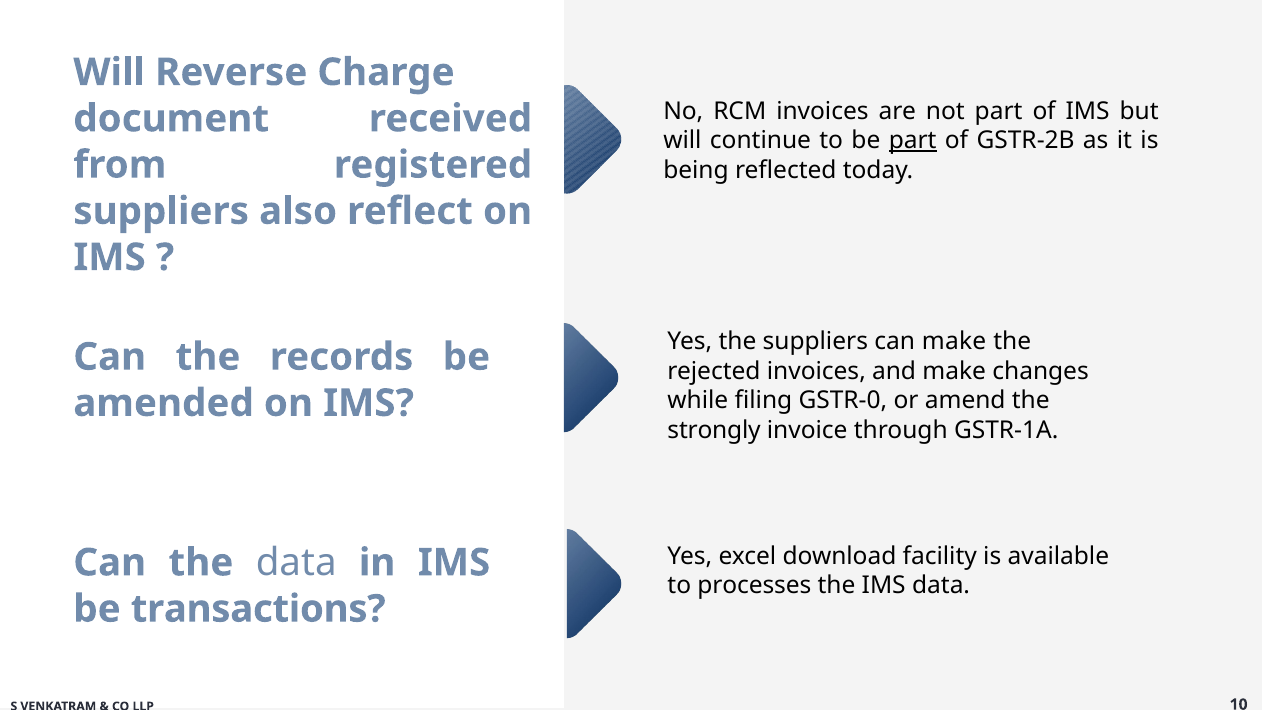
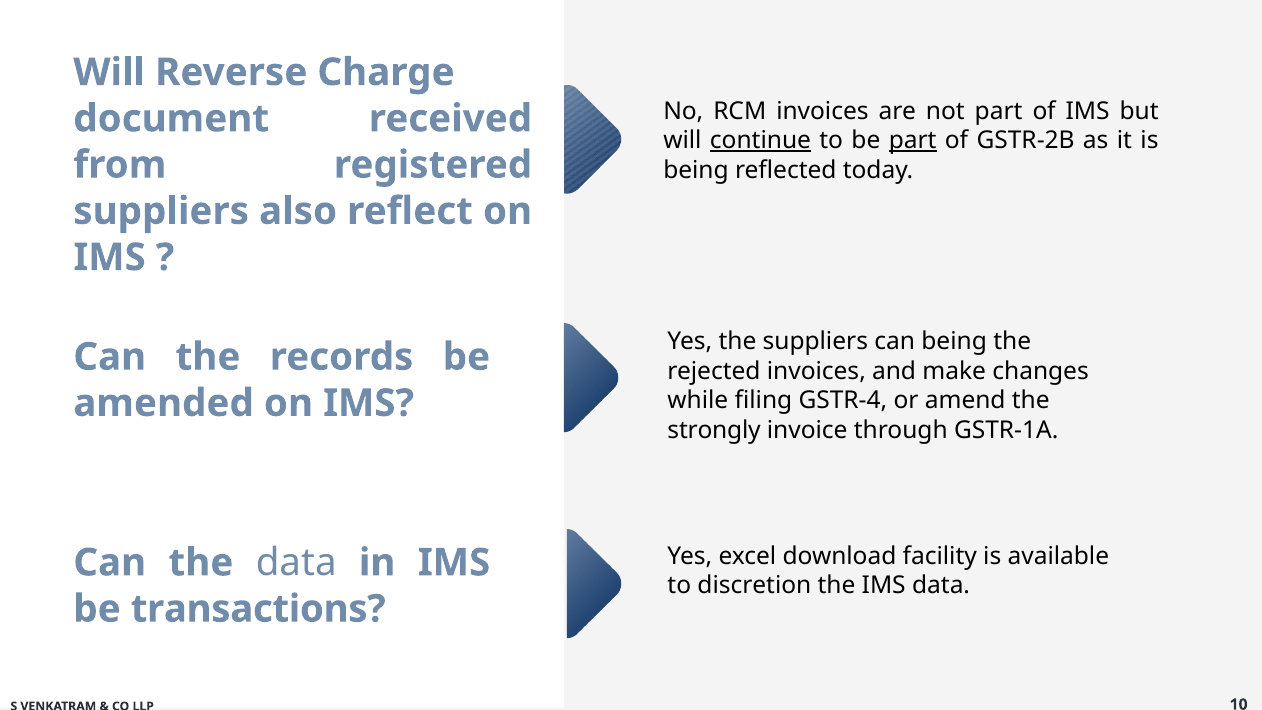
continue underline: none -> present
can make: make -> being
GSTR-0: GSTR-0 -> GSTR-4
processes: processes -> discretion
